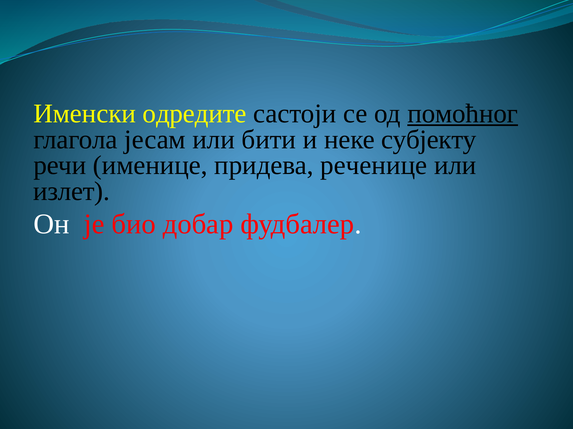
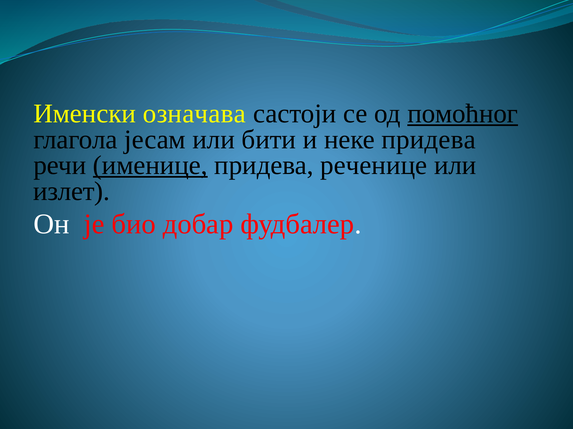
одредите: одредите -> означава
неке субјекту: субјекту -> придева
именице underline: none -> present
